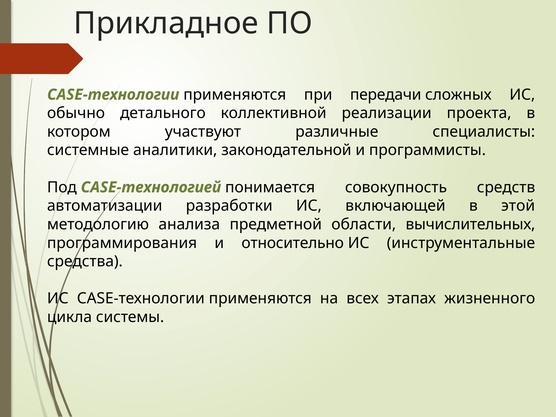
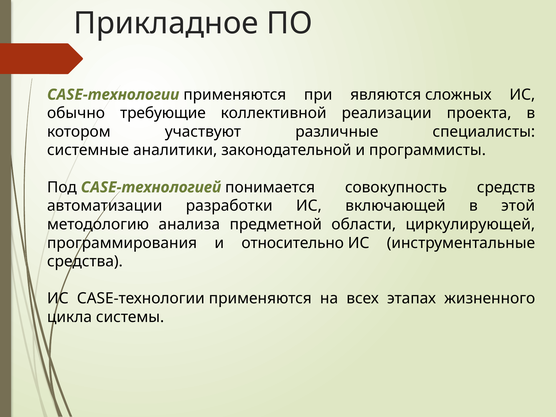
передачи: передачи -> являются
детального: детального -> требующие
вычислительных: вычислительных -> циркулирующей
